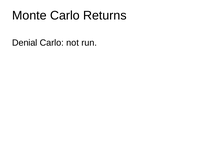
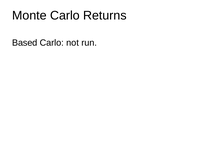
Denial: Denial -> Based
